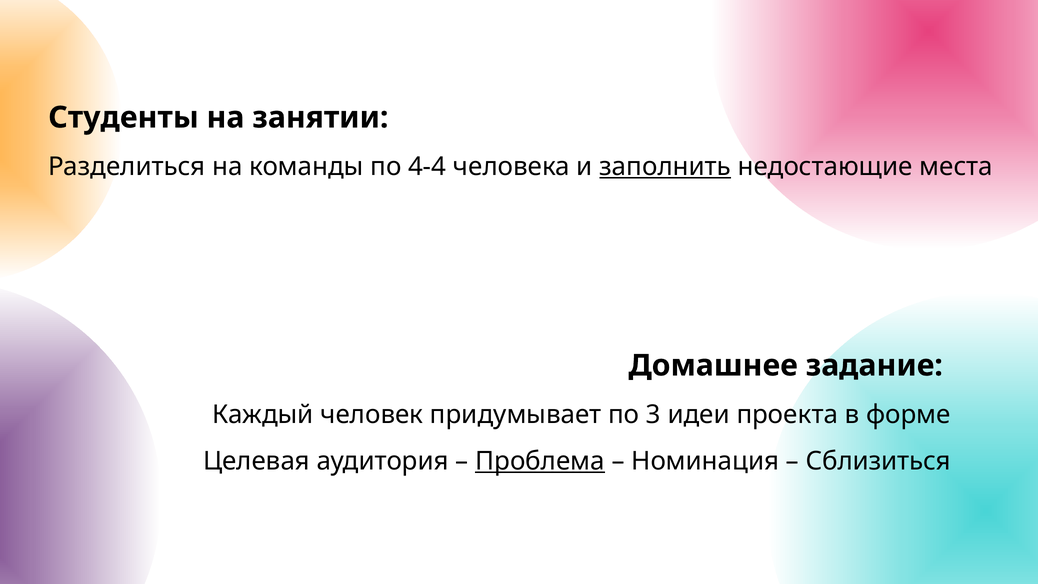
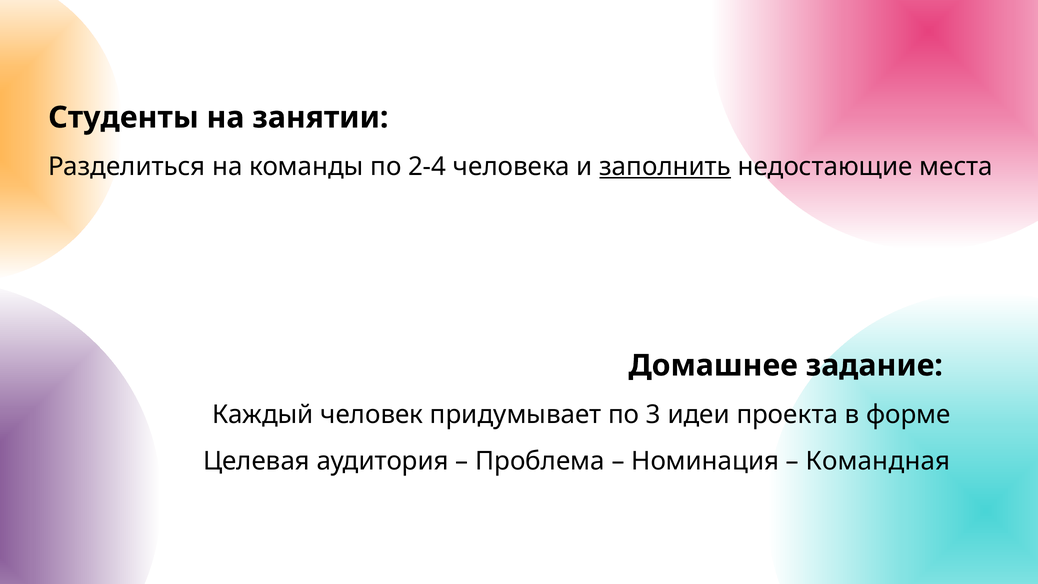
4-4: 4-4 -> 2-4
Проблема underline: present -> none
Сблизиться: Сблизиться -> Командная
